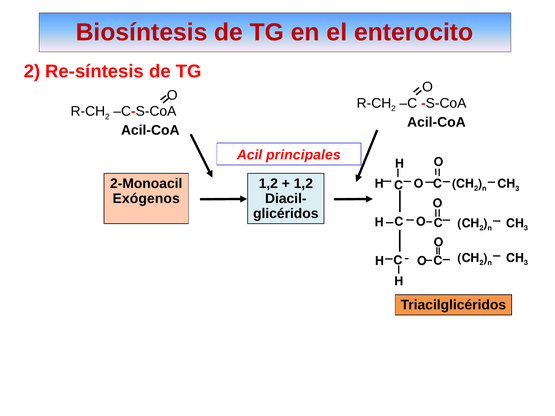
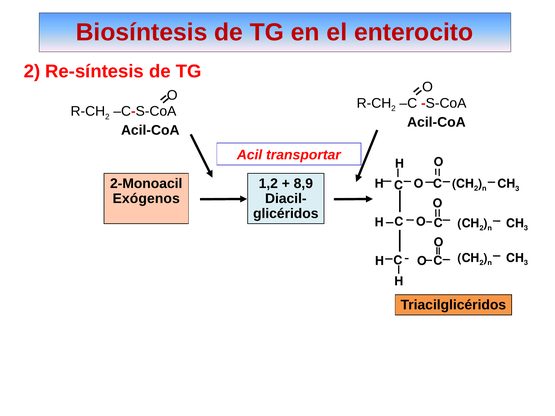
principales: principales -> transportar
1,2 at (303, 184): 1,2 -> 8,9
